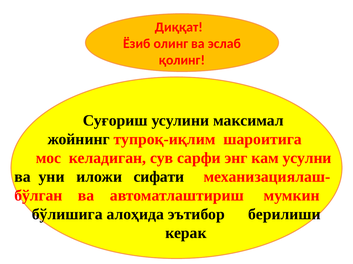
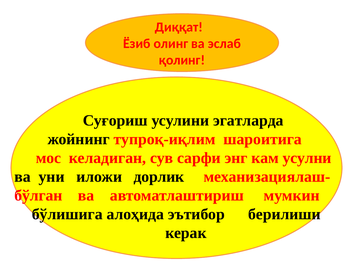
максимал: максимал -> эгатларда
сифати: сифати -> дорлик
